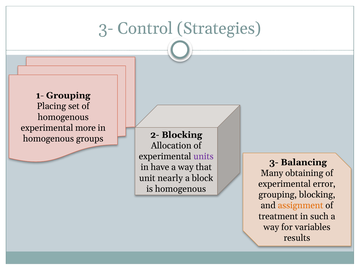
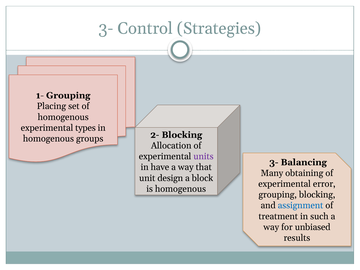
more: more -> types
nearly: nearly -> design
assignment colour: orange -> blue
variables: variables -> unbiased
